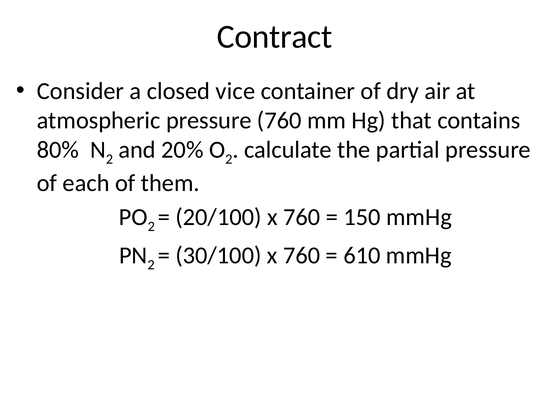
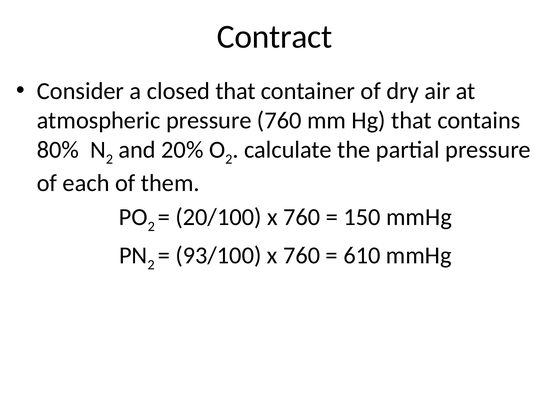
closed vice: vice -> that
30/100: 30/100 -> 93/100
